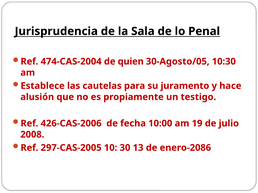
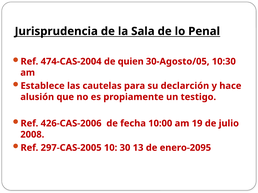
juramento: juramento -> declarción
enero-2086: enero-2086 -> enero-2095
